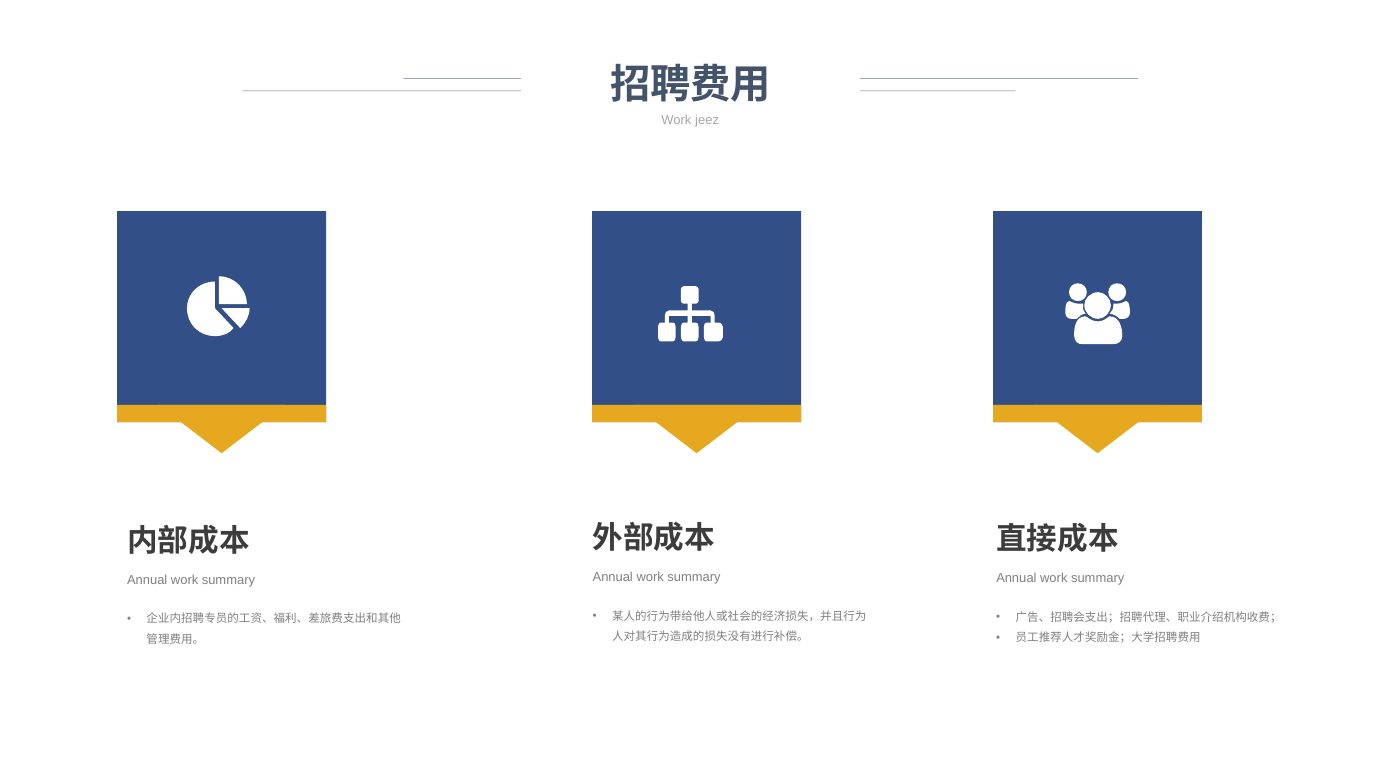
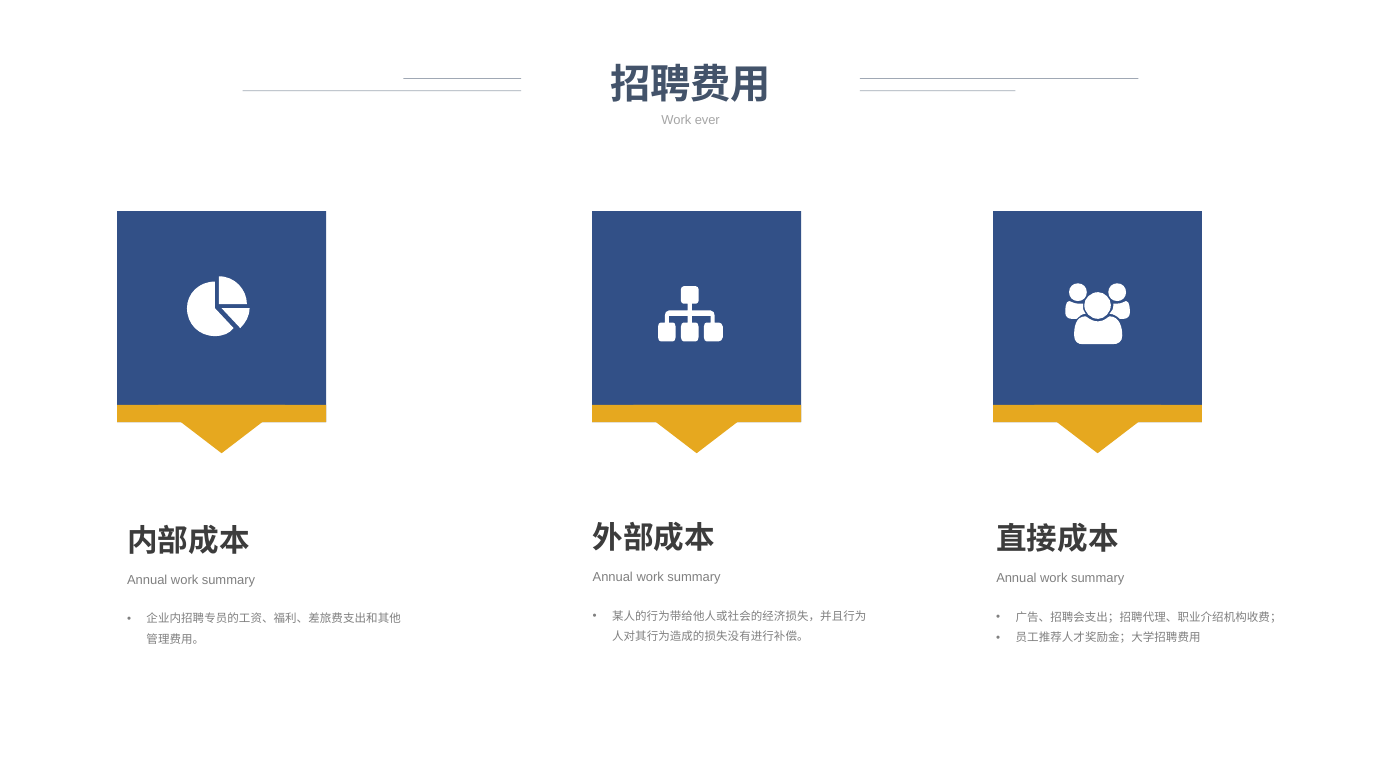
jeez: jeez -> ever
